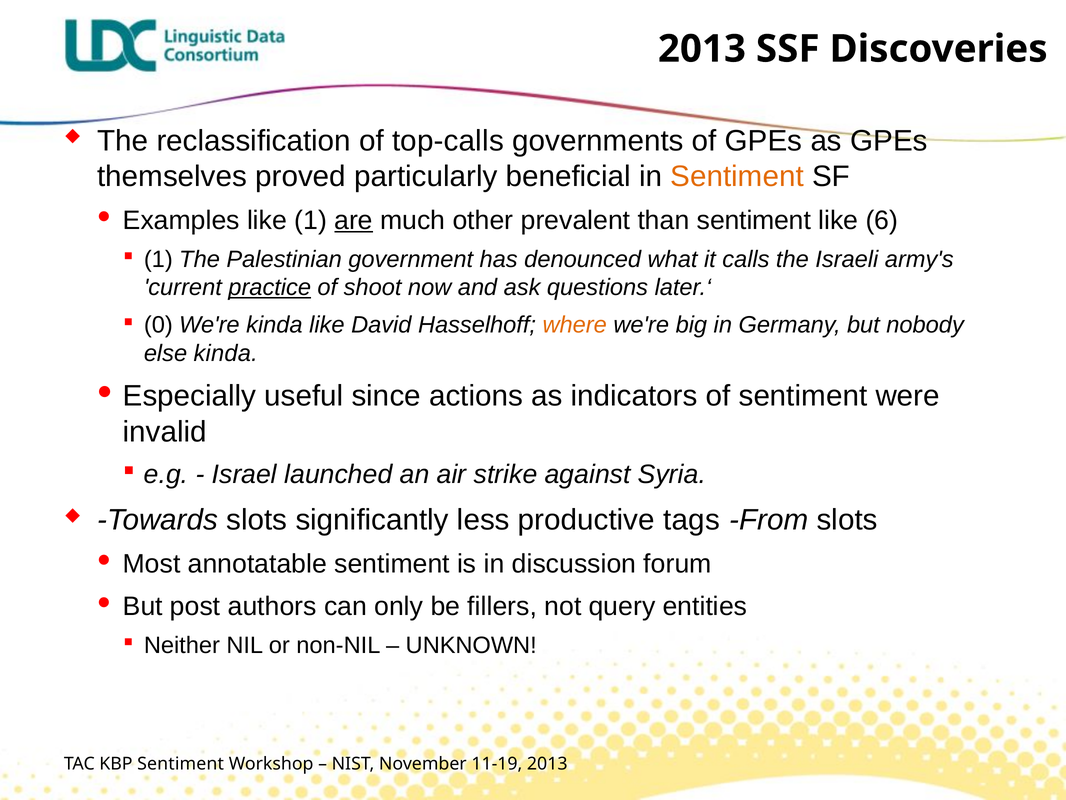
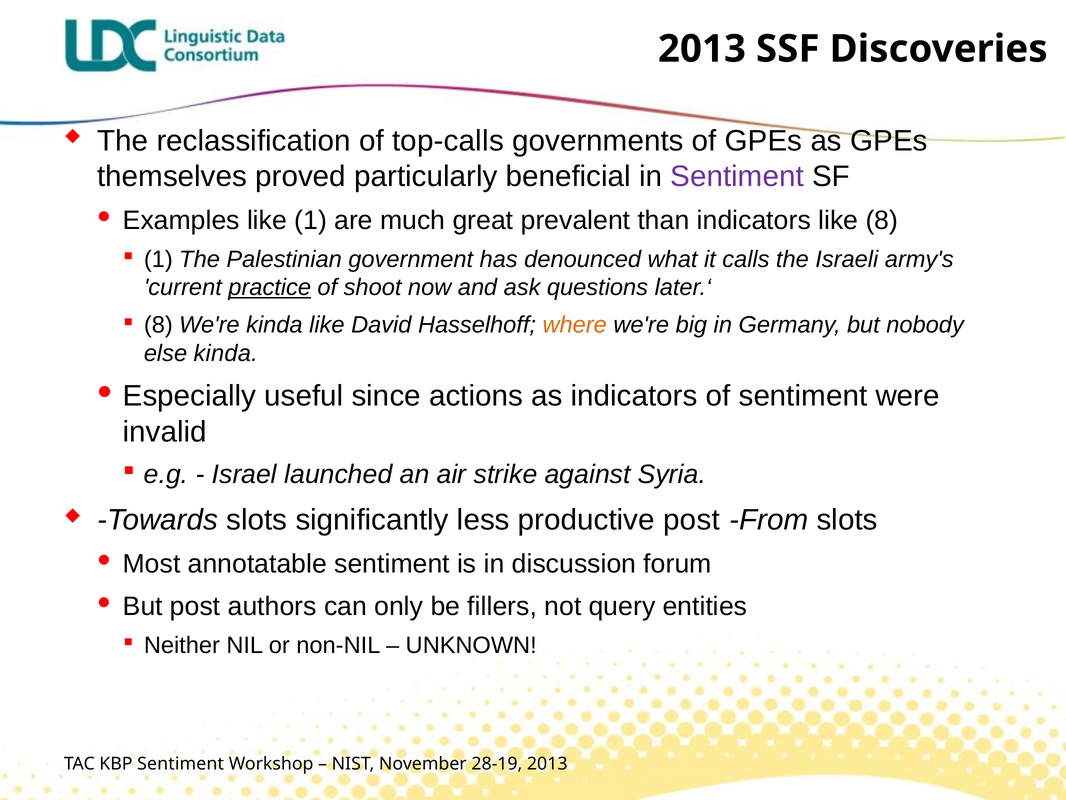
Sentiment at (737, 176) colour: orange -> purple
are underline: present -> none
other: other -> great
than sentiment: sentiment -> indicators
like 6: 6 -> 8
0 at (158, 325): 0 -> 8
productive tags: tags -> post
11-19: 11-19 -> 28-19
